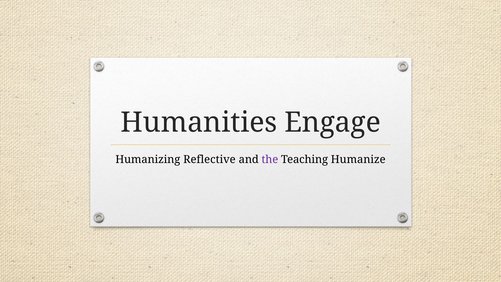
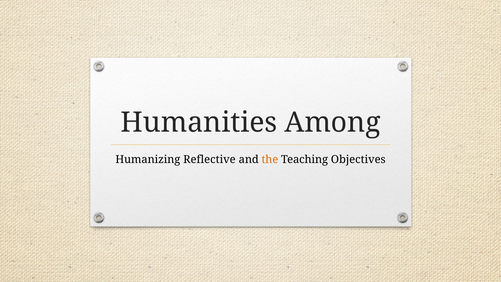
Engage: Engage -> Among
the colour: purple -> orange
Humanize: Humanize -> Objectives
